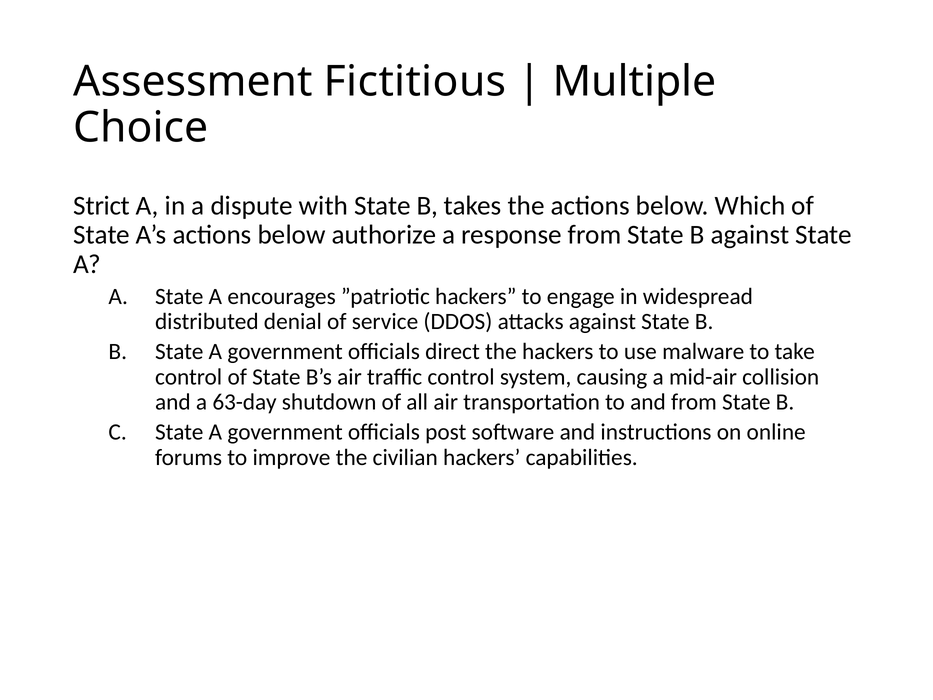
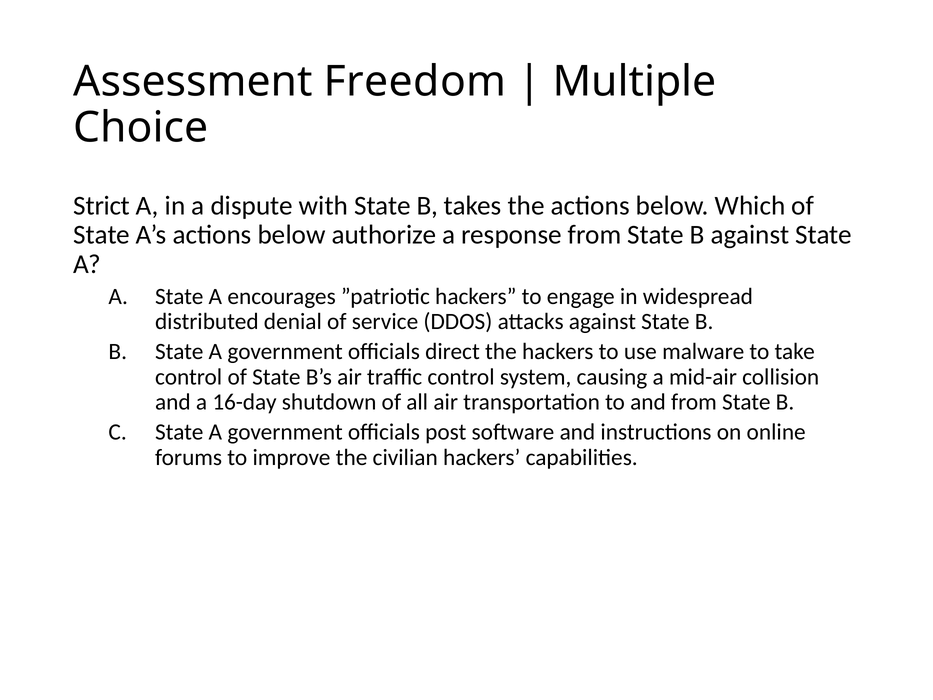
Fictitious: Fictitious -> Freedom
63-day: 63-day -> 16-day
